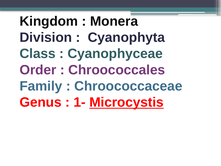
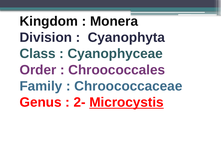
1-: 1- -> 2-
